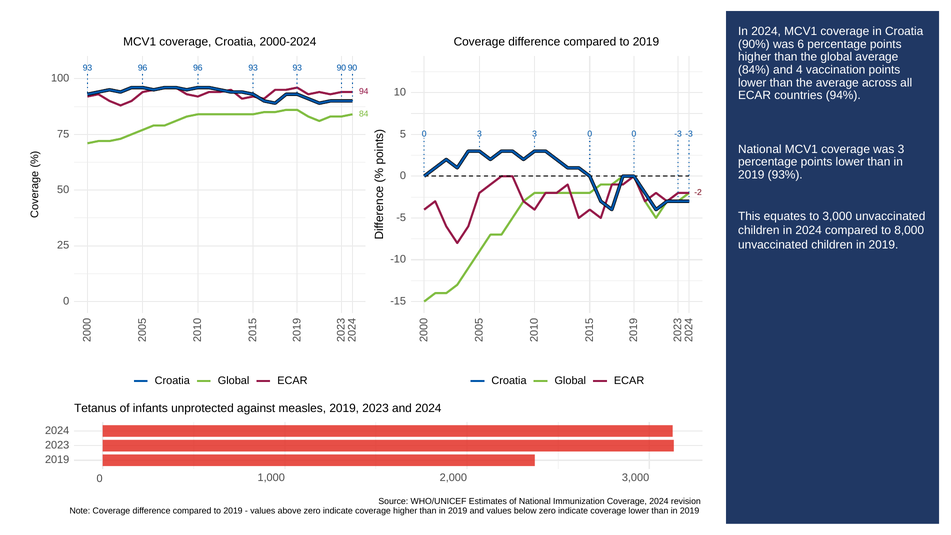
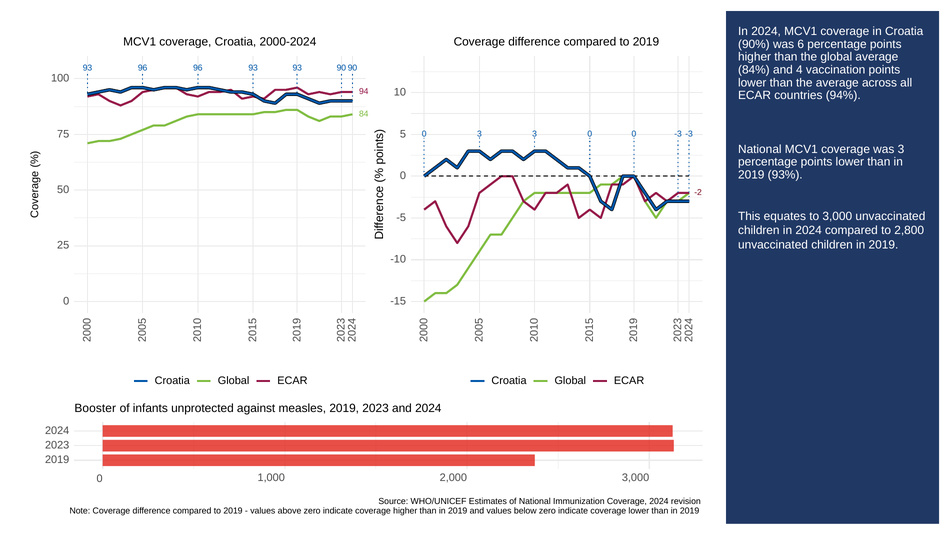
8,000: 8,000 -> 2,800
Tetanus: Tetanus -> Booster
